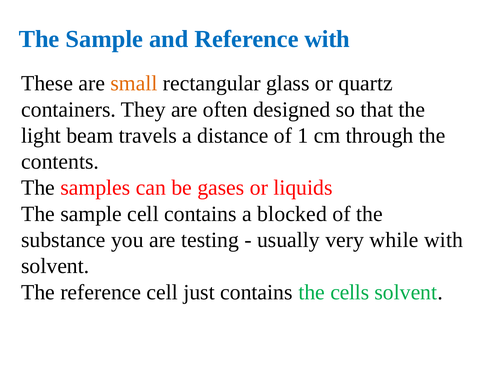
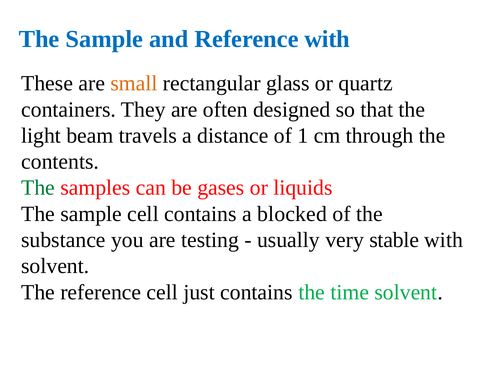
The at (38, 188) colour: black -> green
while: while -> stable
cells: cells -> time
